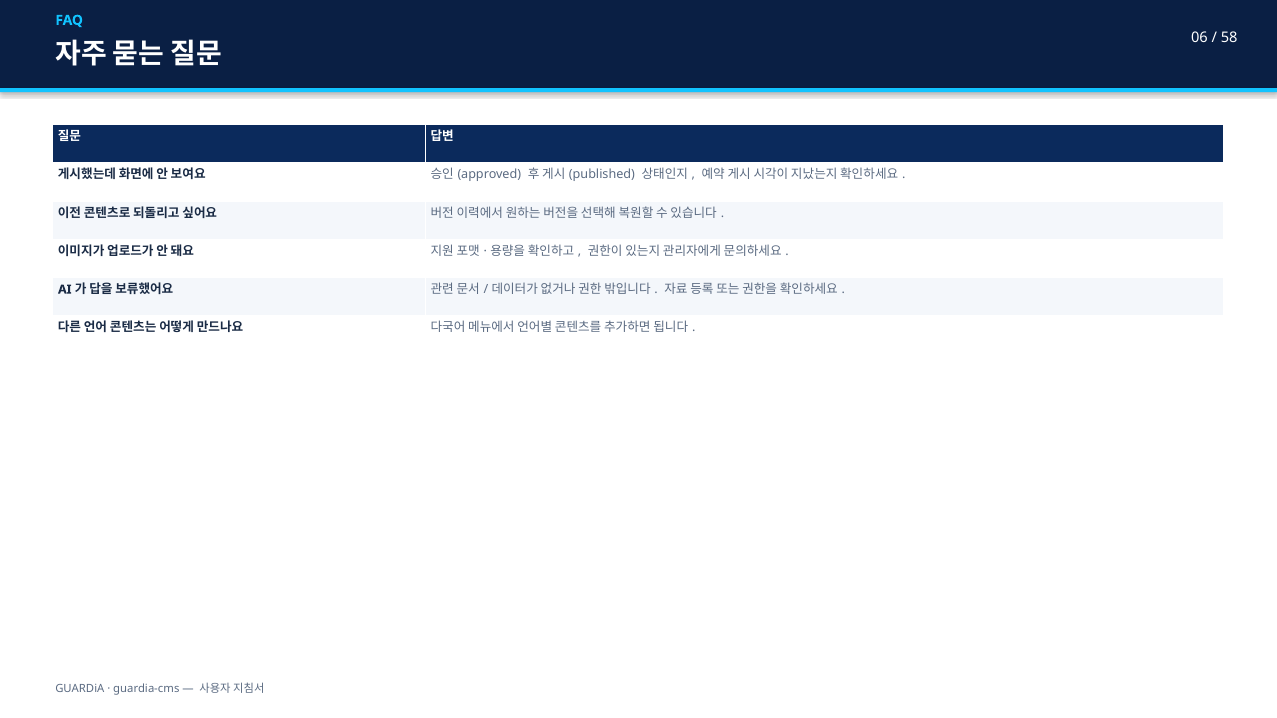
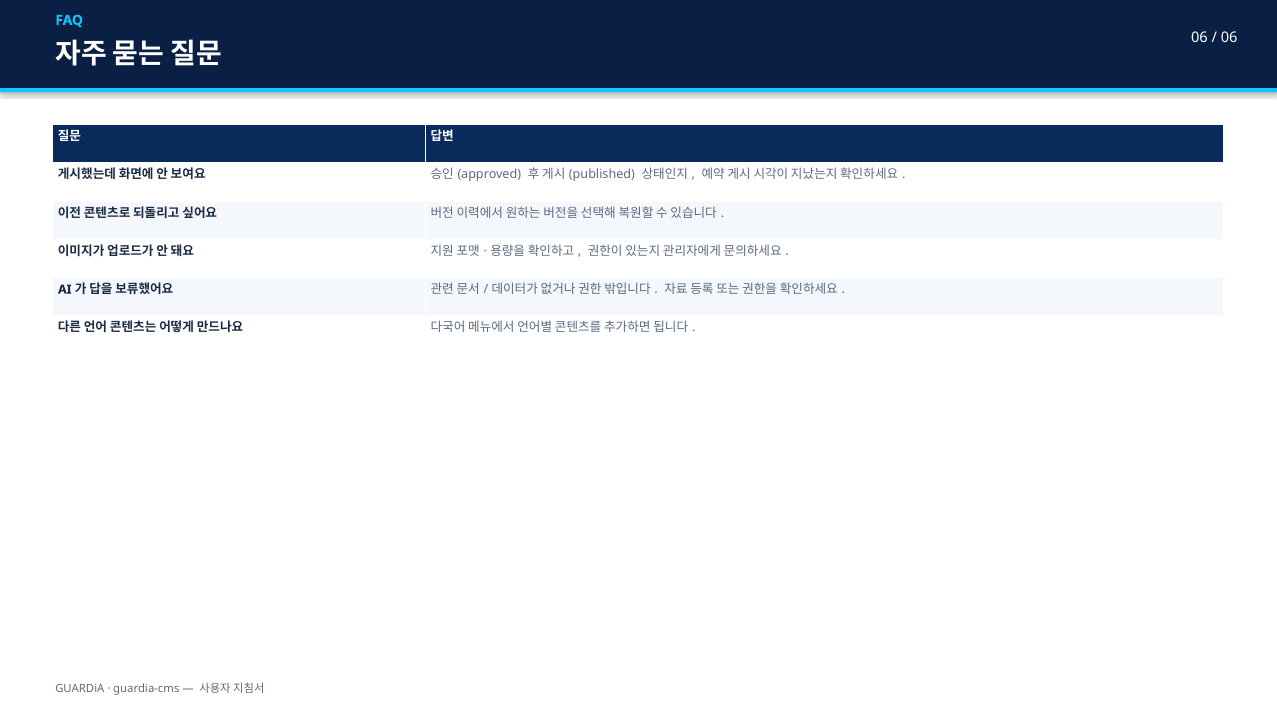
58 at (1229, 38): 58 -> 06
